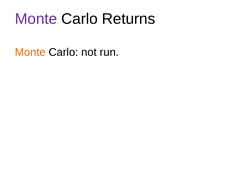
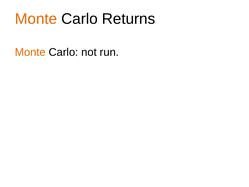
Monte at (36, 19) colour: purple -> orange
